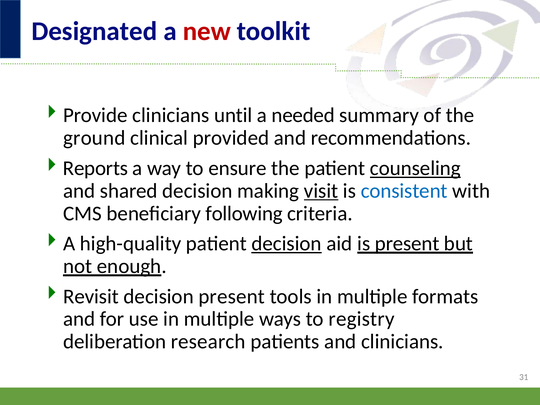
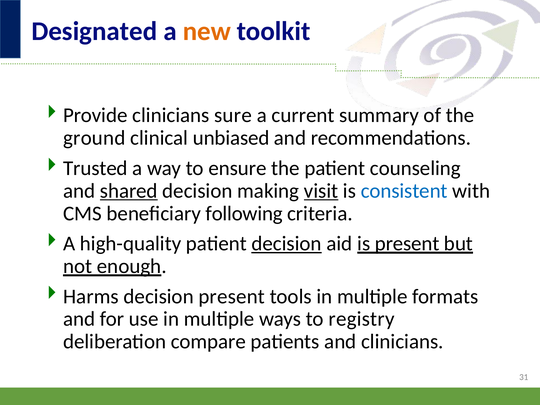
new colour: red -> orange
until: until -> sure
needed: needed -> current
provided: provided -> unbiased
Reports: Reports -> Trusted
counseling underline: present -> none
shared underline: none -> present
Revisit: Revisit -> Harms
research: research -> compare
